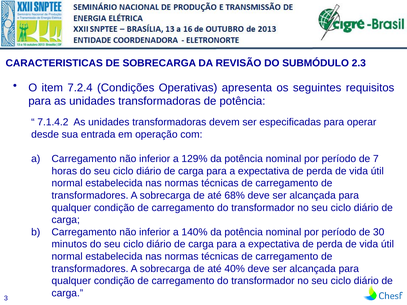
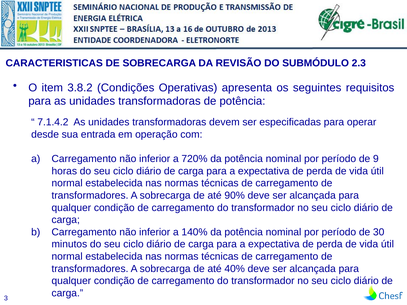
7.2.4: 7.2.4 -> 3.8.2
129%: 129% -> 720%
7: 7 -> 9
68%: 68% -> 90%
